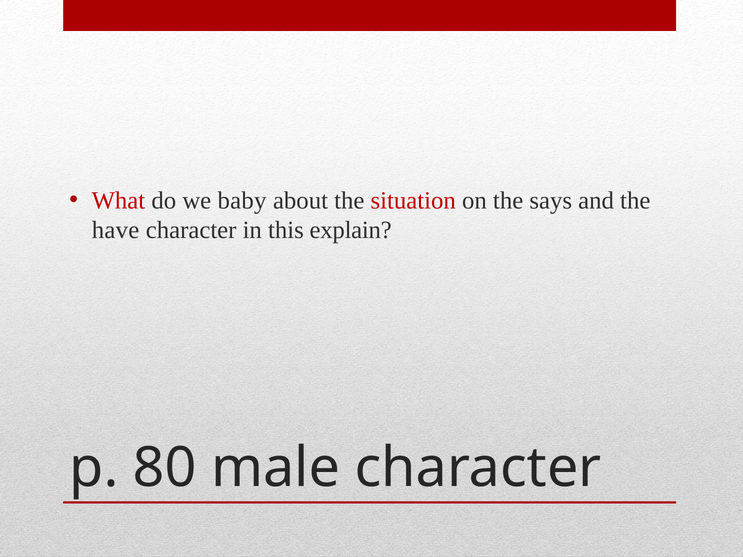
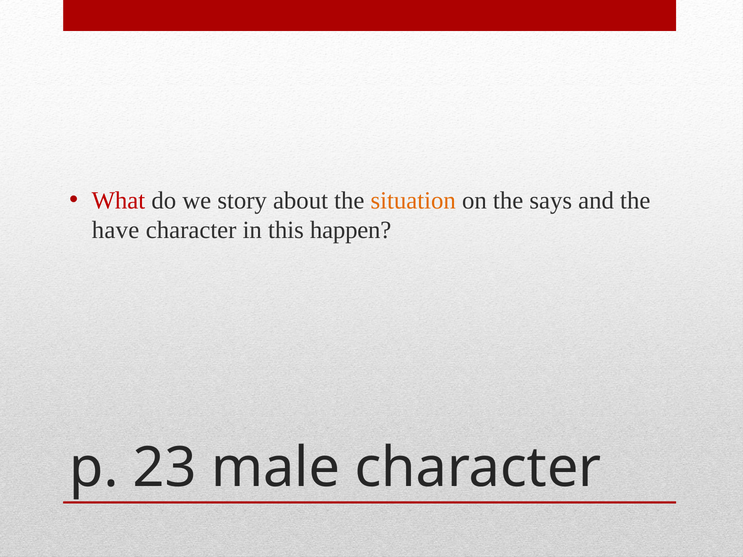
baby: baby -> story
situation colour: red -> orange
explain: explain -> happen
80: 80 -> 23
